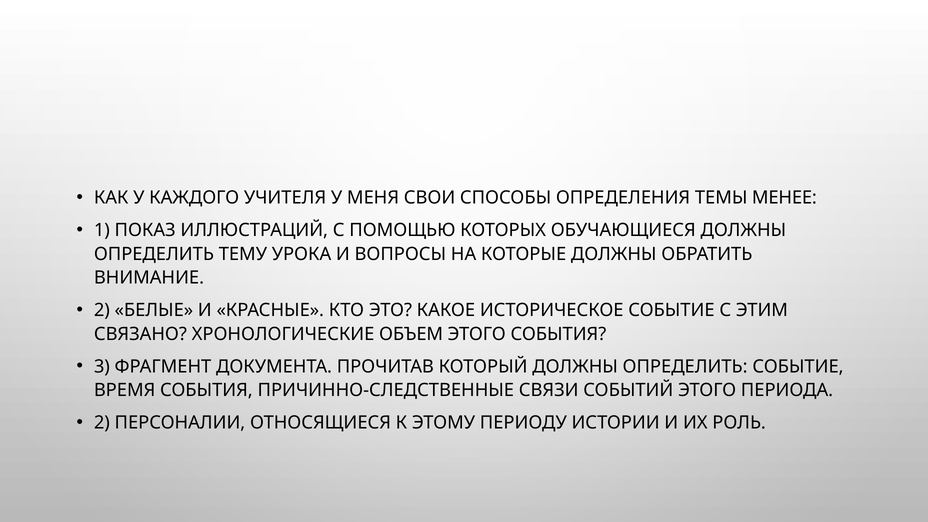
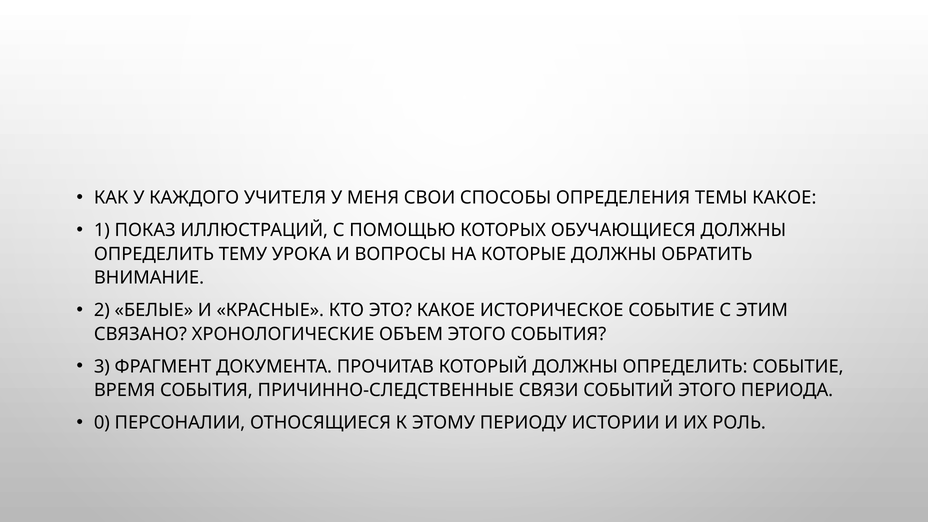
ТЕМЫ МЕНЕЕ: МЕНЕЕ -> КАКОЕ
2 at (102, 423): 2 -> 0
